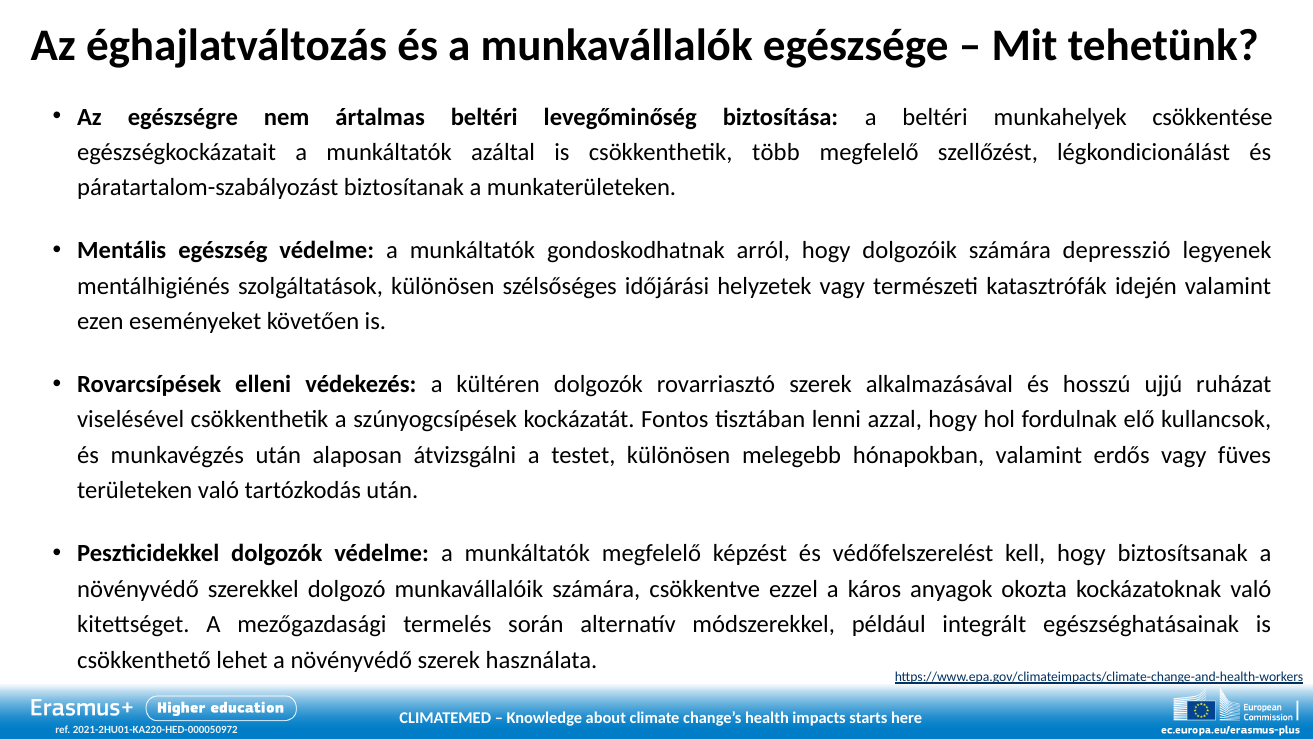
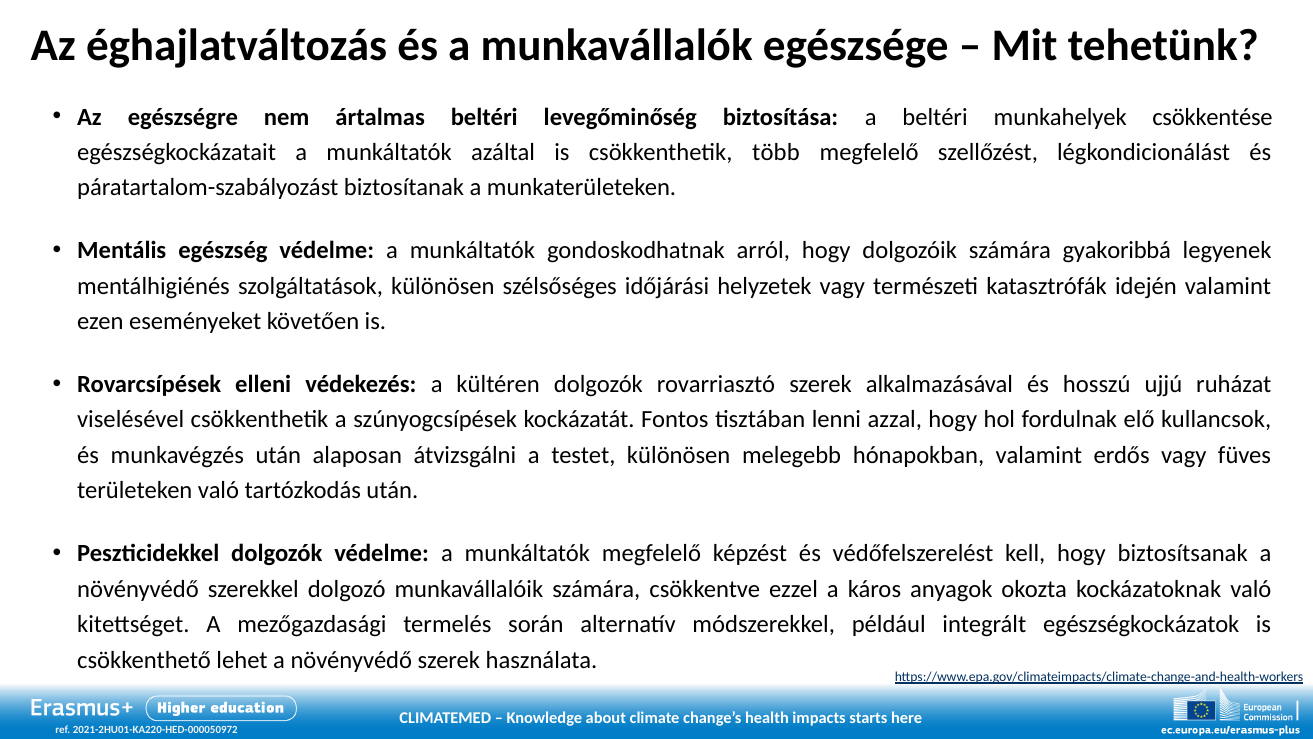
depresszió: depresszió -> gyakoribbá
egészséghatásainak: egészséghatásainak -> egészségkockázatok
